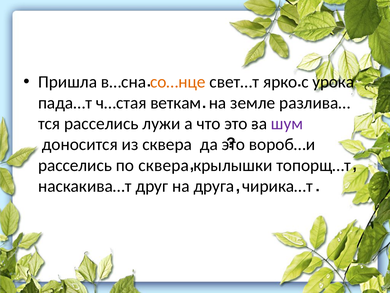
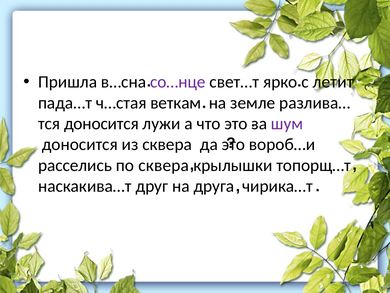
со…нце colour: orange -> purple
урока: урока -> летит
расселись at (101, 123): расселись -> доносится
